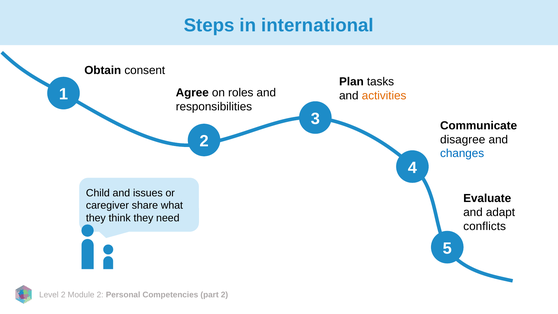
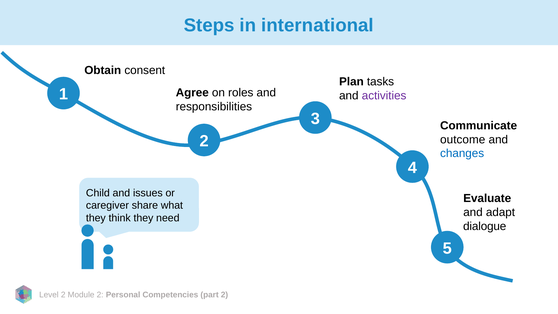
activities colour: orange -> purple
disagree: disagree -> outcome
conflicts: conflicts -> dialogue
